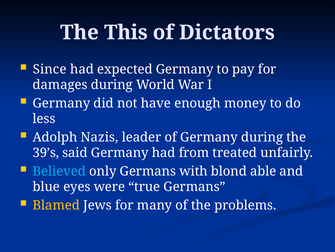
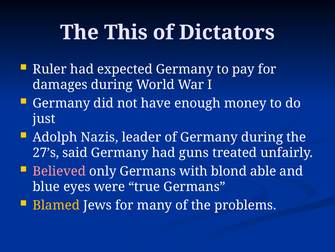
Since: Since -> Ruler
less: less -> just
39’s: 39’s -> 27’s
from: from -> guns
Believed colour: light blue -> pink
